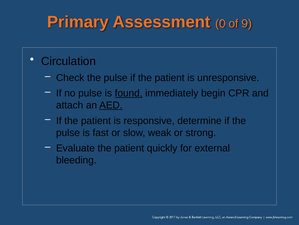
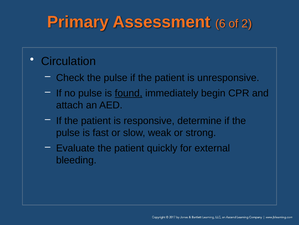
0: 0 -> 6
9: 9 -> 2
AED underline: present -> none
